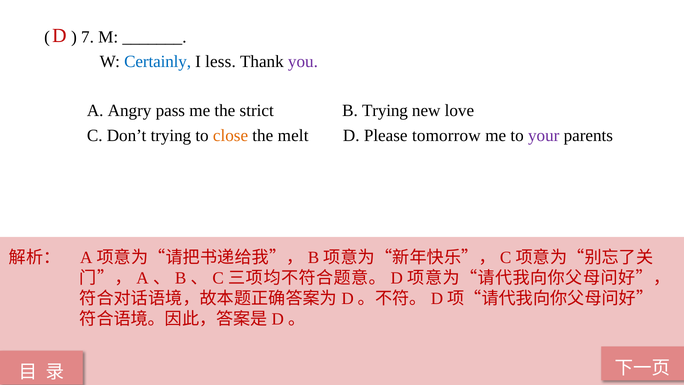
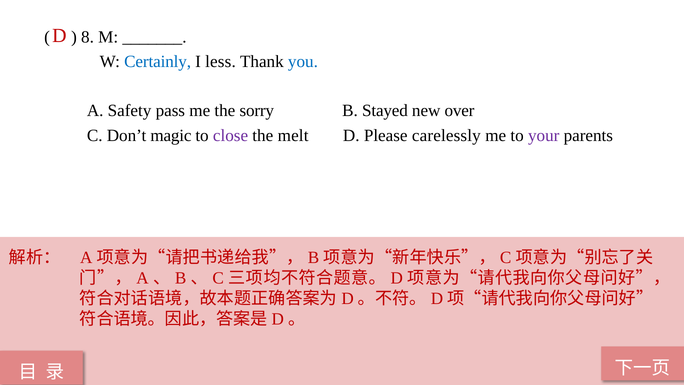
7: 7 -> 8
you colour: purple -> blue
Angry: Angry -> Safety
strict: strict -> sorry
B Trying: Trying -> Stayed
love: love -> over
Don’t trying: trying -> magic
close colour: orange -> purple
tomorrow: tomorrow -> carelessly
